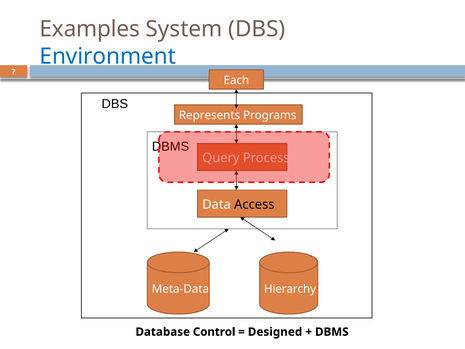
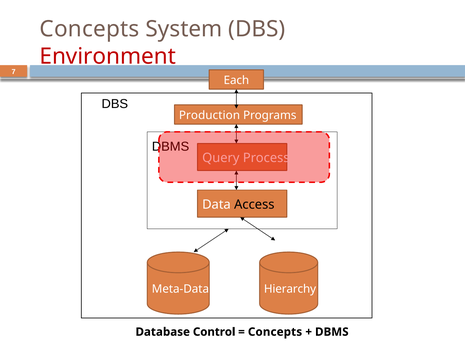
Examples at (90, 29): Examples -> Concepts
Environment colour: blue -> red
Represents: Represents -> Production
Designed at (275, 332): Designed -> Concepts
